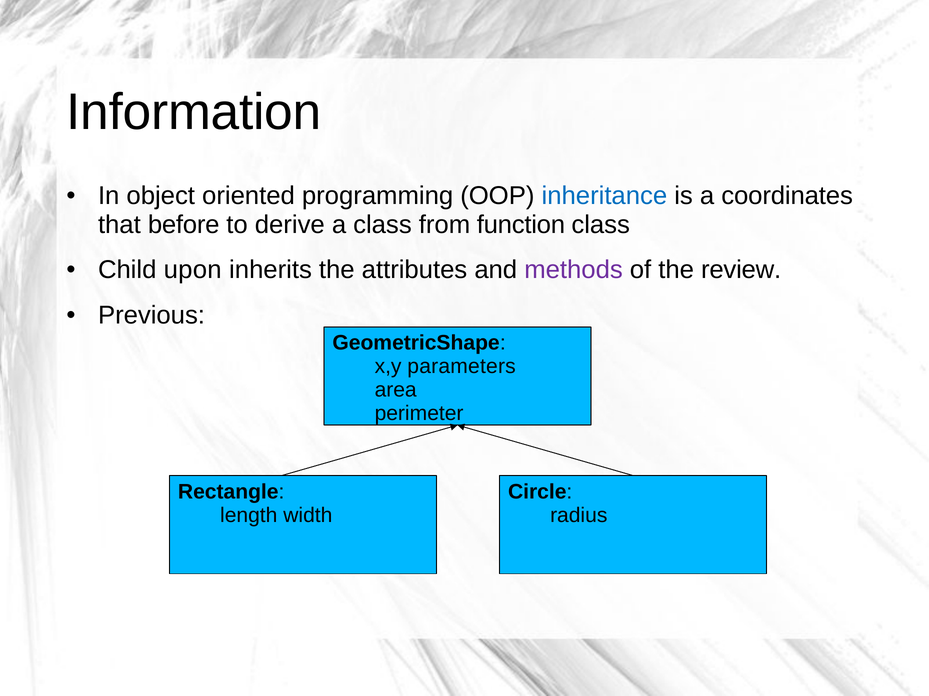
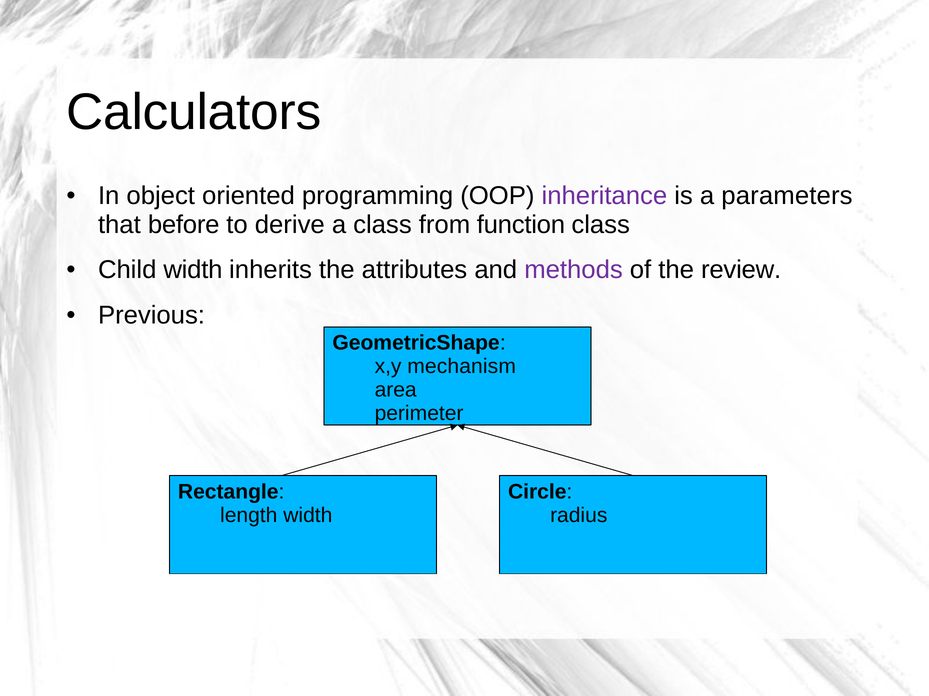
Information: Information -> Calculators
inheritance colour: blue -> purple
coordinates: coordinates -> parameters
Child upon: upon -> width
parameters: parameters -> mechanism
